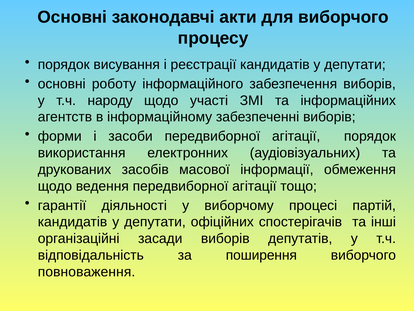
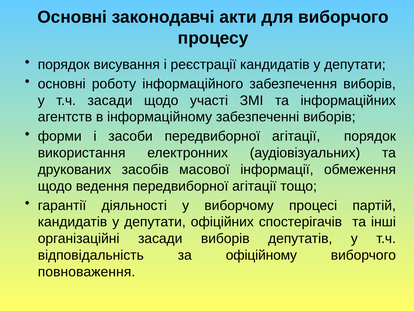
т.ч народу: народу -> засади
поширення: поширення -> офіційному
